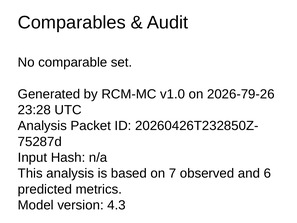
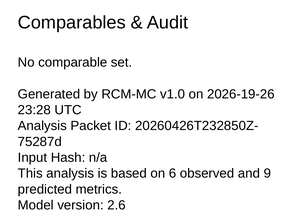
2026-79-26: 2026-79-26 -> 2026-19-26
7: 7 -> 6
6: 6 -> 9
4.3: 4.3 -> 2.6
